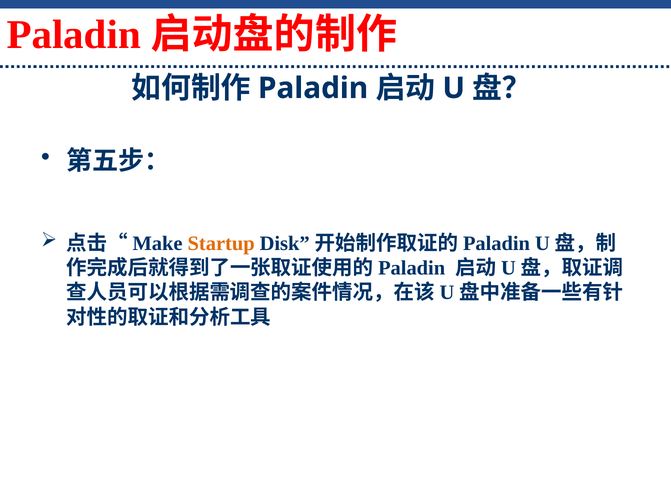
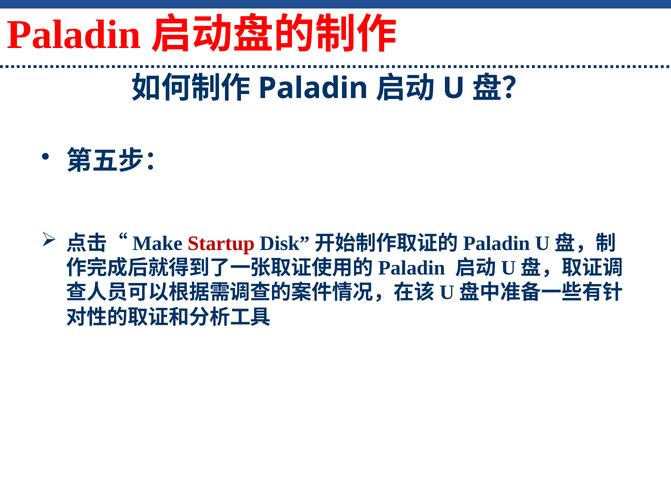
Startup colour: orange -> red
